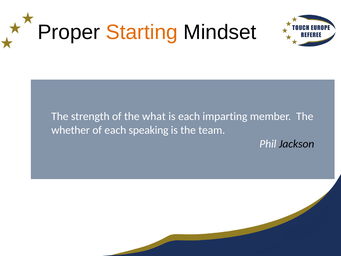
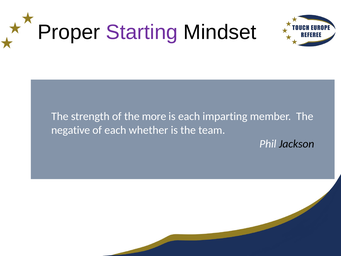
Starting colour: orange -> purple
what: what -> more
whether: whether -> negative
speaking: speaking -> whether
